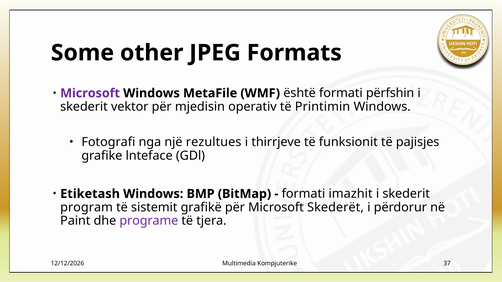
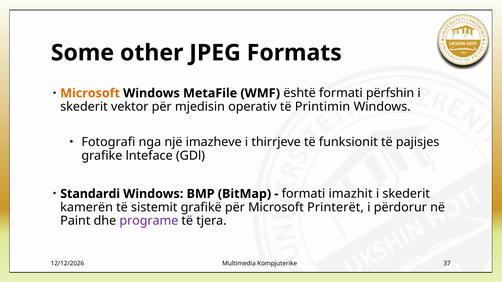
Microsoft at (90, 93) colour: purple -> orange
rezultues: rezultues -> imazheve
Etiketash: Etiketash -> Standardi
program: program -> kamerën
Skederët: Skederët -> Printerët
